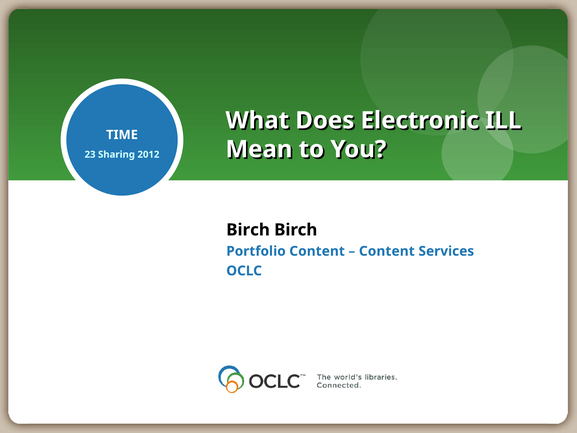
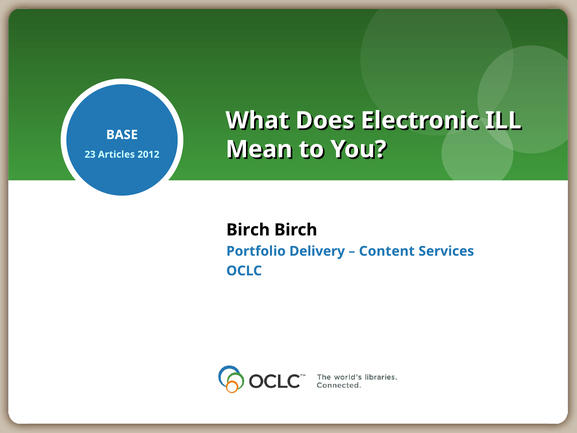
TIME: TIME -> BASE
Sharing: Sharing -> Articles
Portfolio Content: Content -> Delivery
